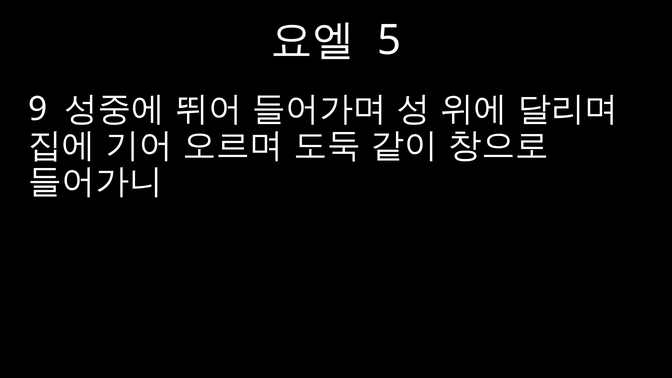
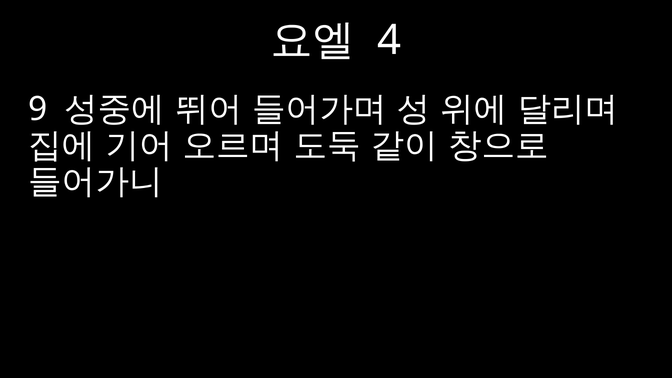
5: 5 -> 4
